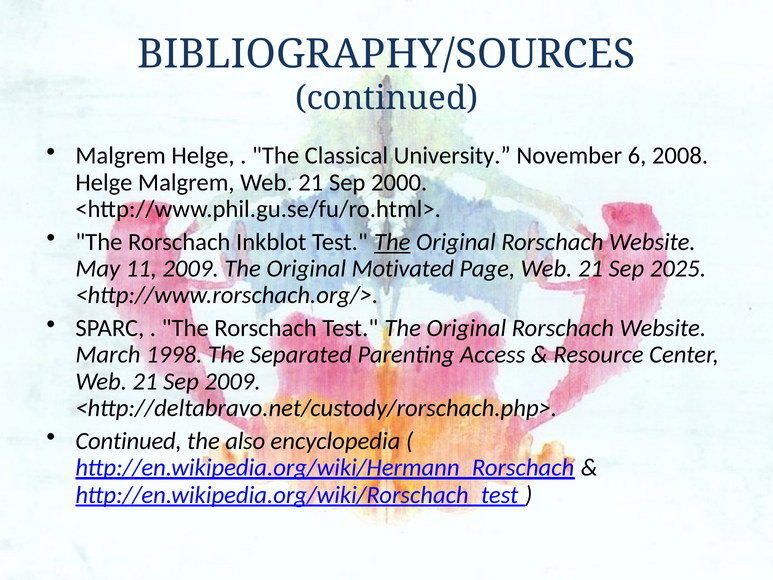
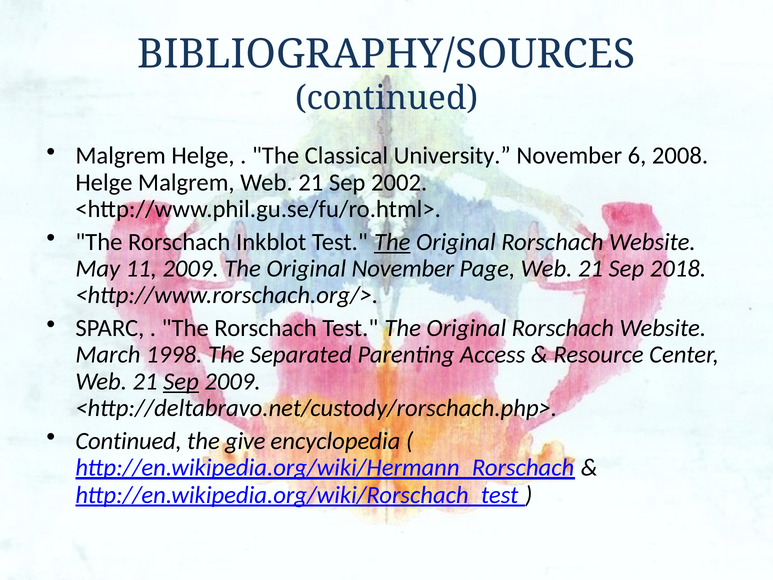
2000: 2000 -> 2002
Original Motivated: Motivated -> November
2025: 2025 -> 2018
Sep at (181, 381) underline: none -> present
also: also -> give
